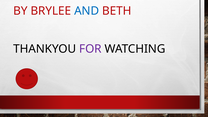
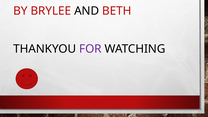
AND colour: blue -> black
